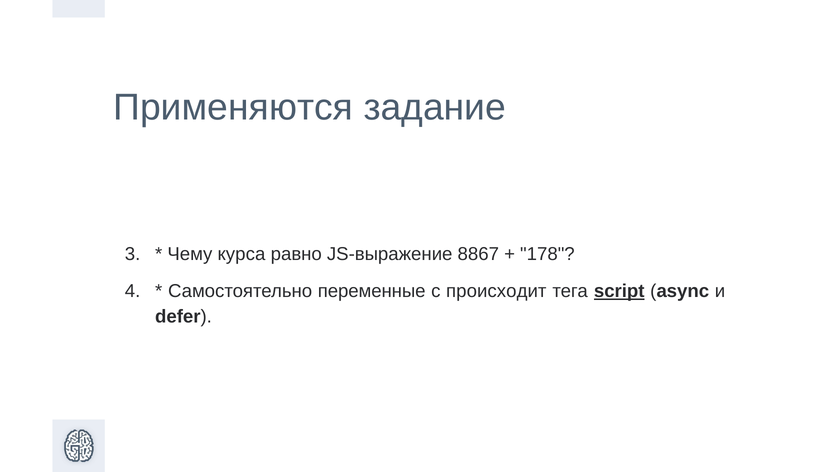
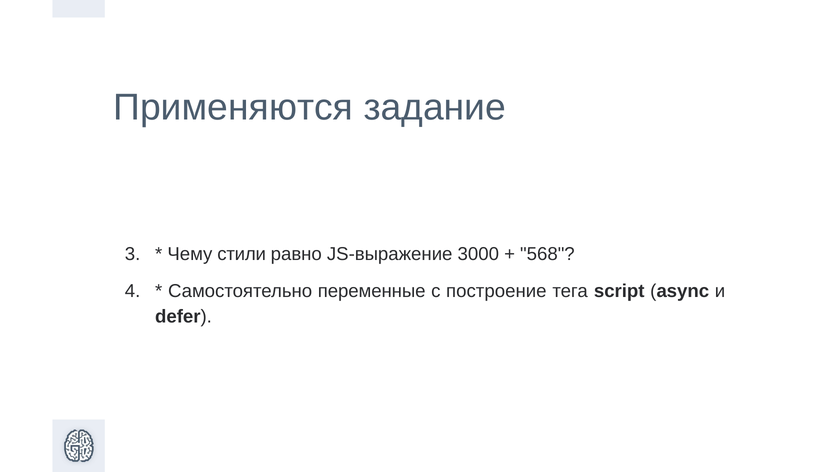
курса: курса -> стили
8867: 8867 -> 3000
178: 178 -> 568
происходит: происходит -> построение
script underline: present -> none
